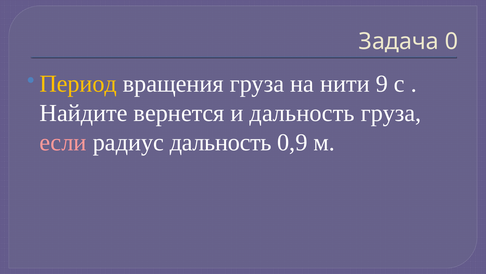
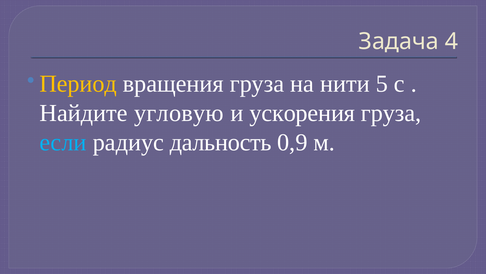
0: 0 -> 4
9: 9 -> 5
вернется: вернется -> угловую
и дальность: дальность -> ускорения
если colour: pink -> light blue
